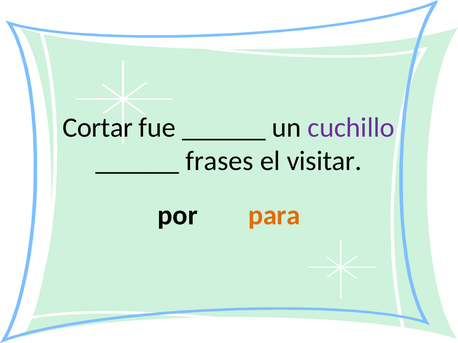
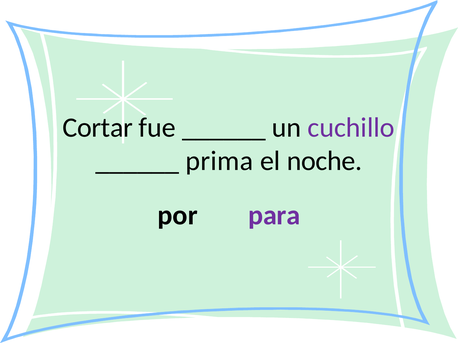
frases: frases -> prima
visitar: visitar -> noche
para colour: orange -> purple
